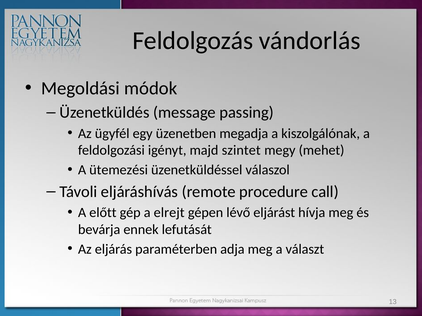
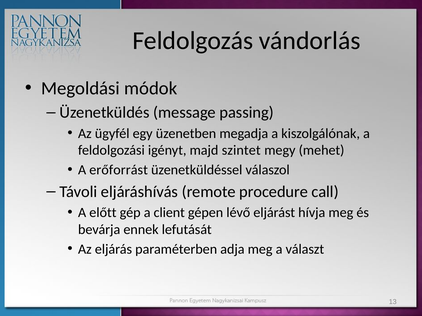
ütemezési: ütemezési -> erőforrást
elrejt: elrejt -> client
